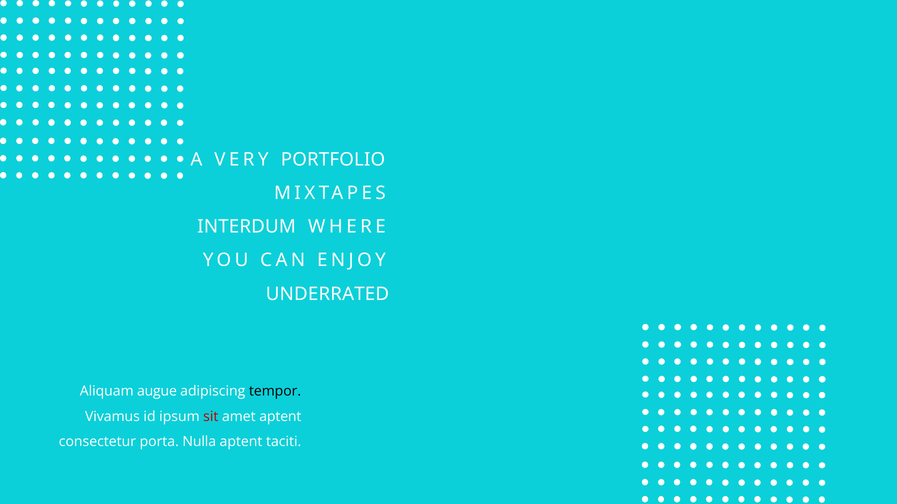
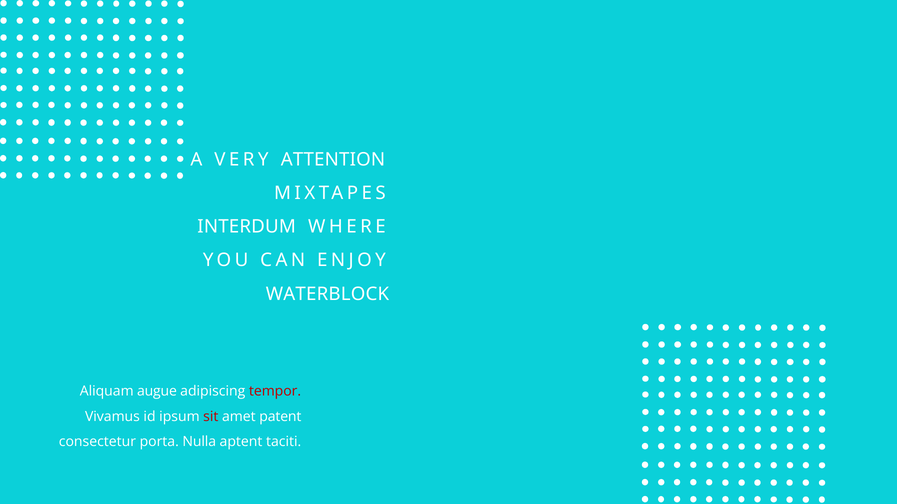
PORTFOLIO: PORTFOLIO -> ATTENTION
UNDERRATED: UNDERRATED -> WATERBLOCK
tempor colour: black -> red
amet aptent: aptent -> patent
